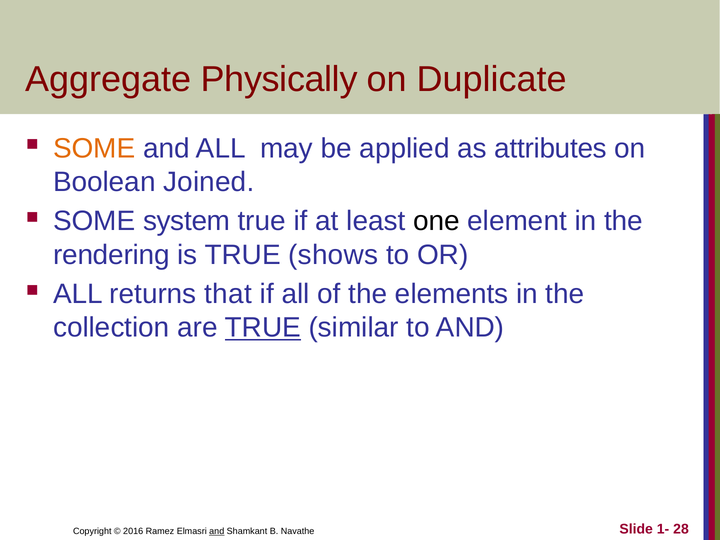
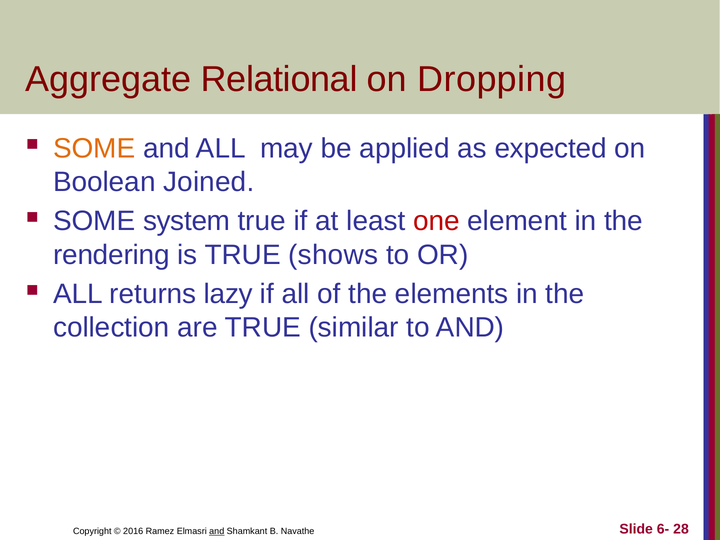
Physically: Physically -> Relational
Duplicate: Duplicate -> Dropping
attributes: attributes -> expected
one colour: black -> red
that: that -> lazy
TRUE at (263, 328) underline: present -> none
1-: 1- -> 6-
